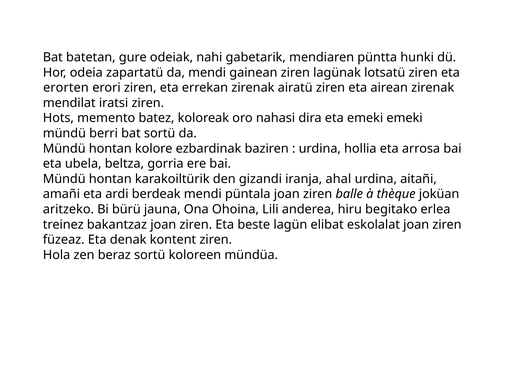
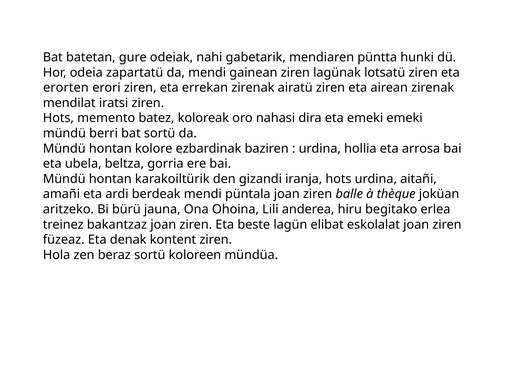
iranja ahal: ahal -> hots
